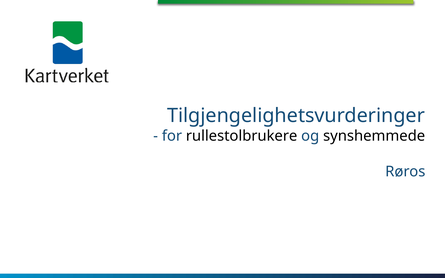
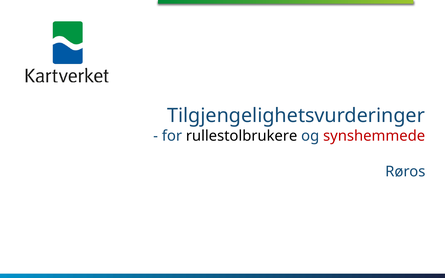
synshemmede colour: black -> red
